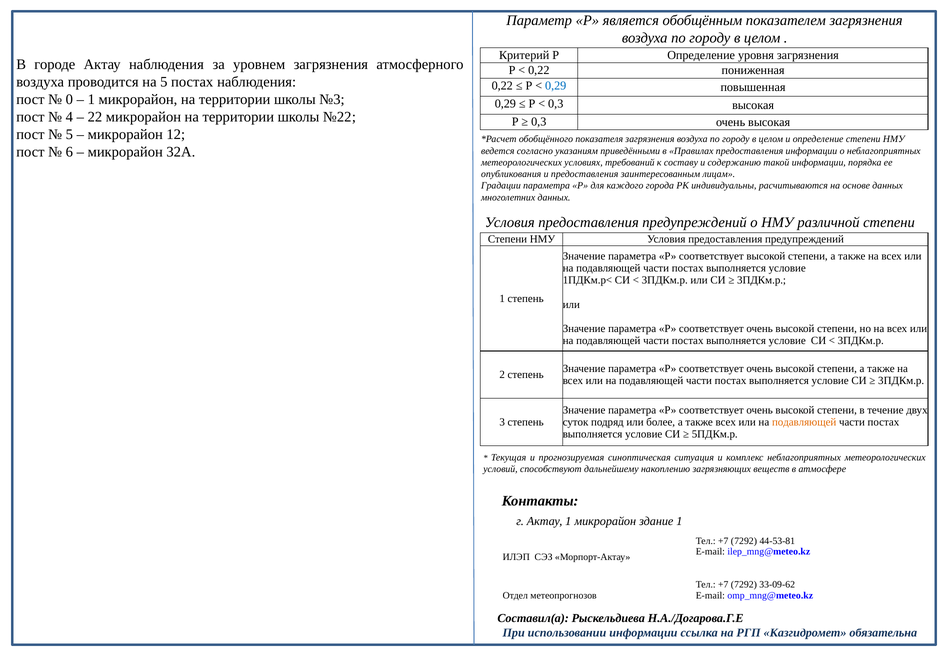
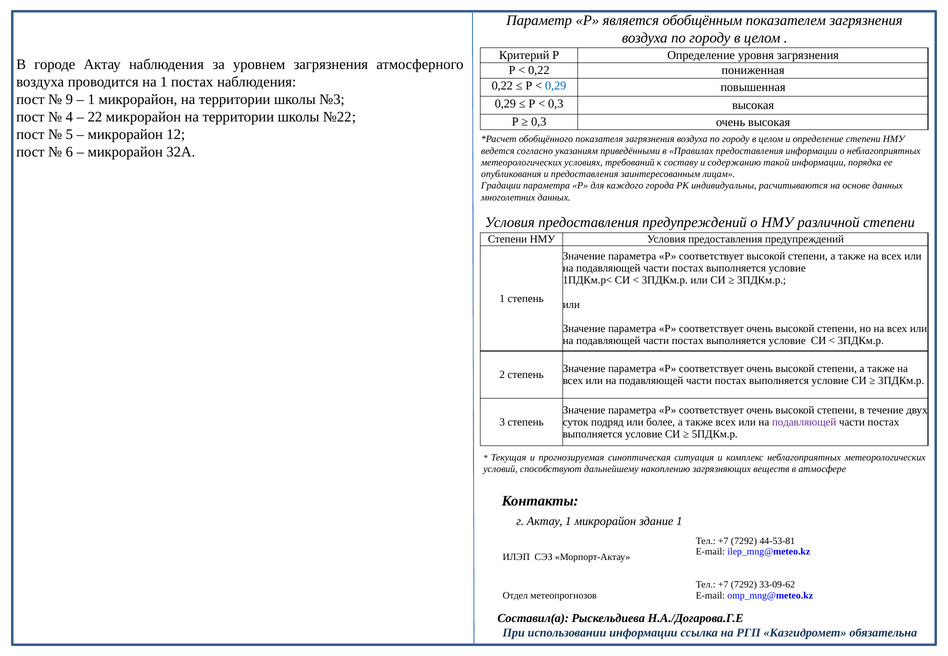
на 5: 5 -> 1
0: 0 -> 9
подавляющей at (804, 422) colour: orange -> purple
